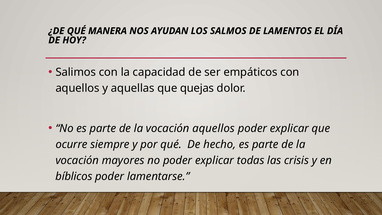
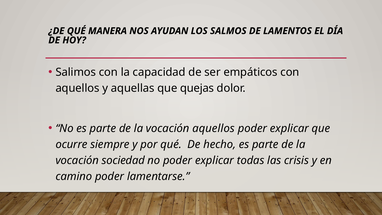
mayores: mayores -> sociedad
bíblicos: bíblicos -> camino
